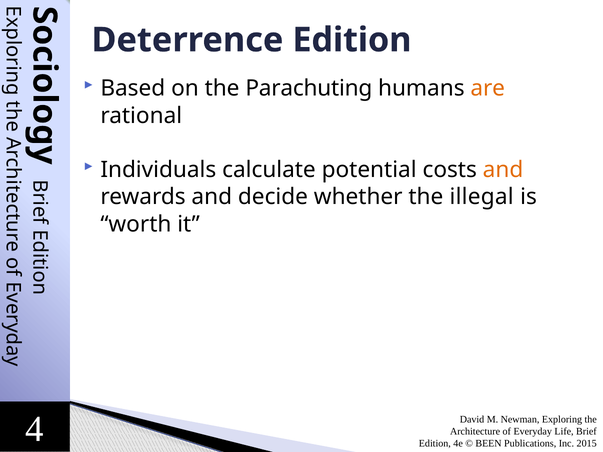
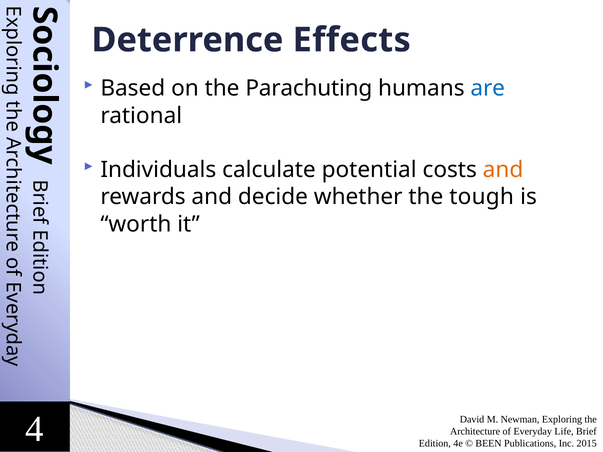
Deterrence Edition: Edition -> Effects
are colour: orange -> blue
illegal: illegal -> tough
